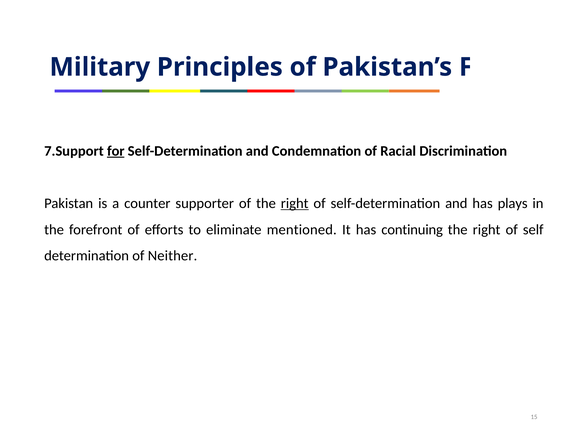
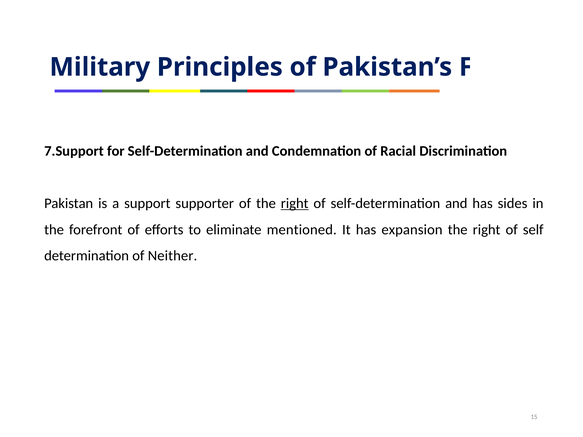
for underline: present -> none
counter: counter -> support
plays: plays -> sides
continuing: continuing -> expansion
